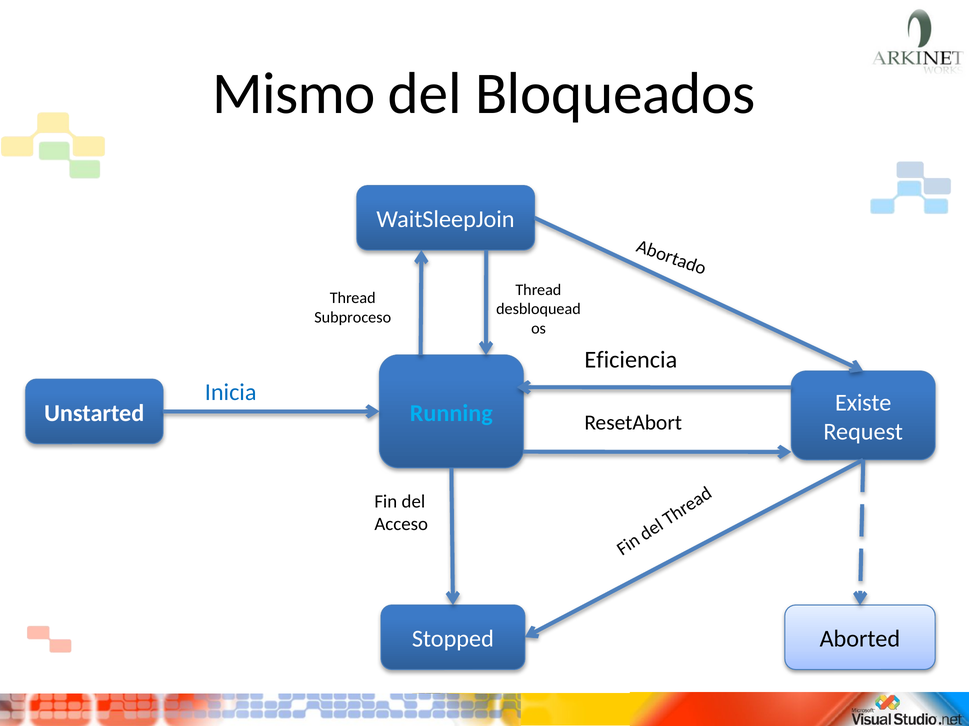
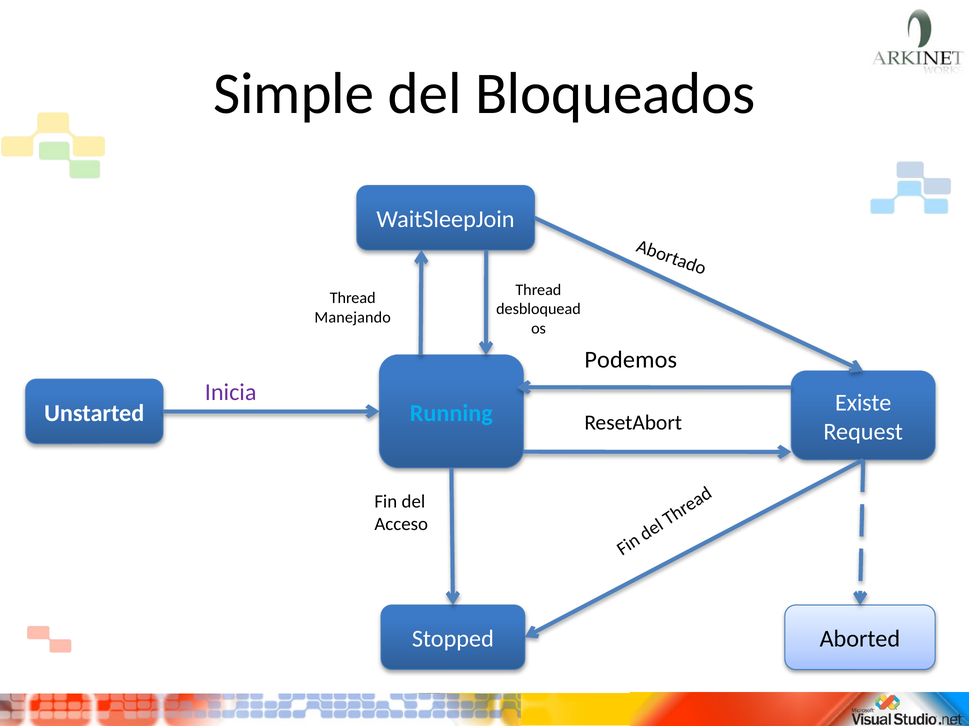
Mismo: Mismo -> Simple
Subproceso: Subproceso -> Manejando
Eficiencia: Eficiencia -> Podemos
Inicia colour: blue -> purple
